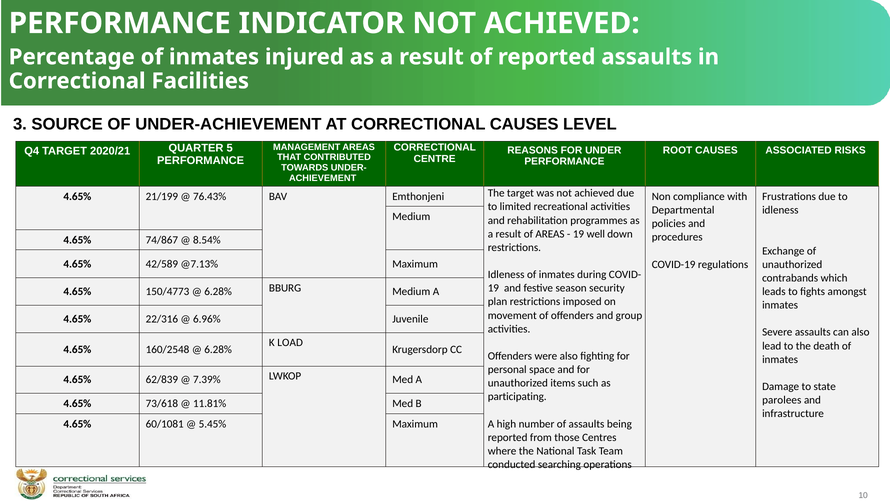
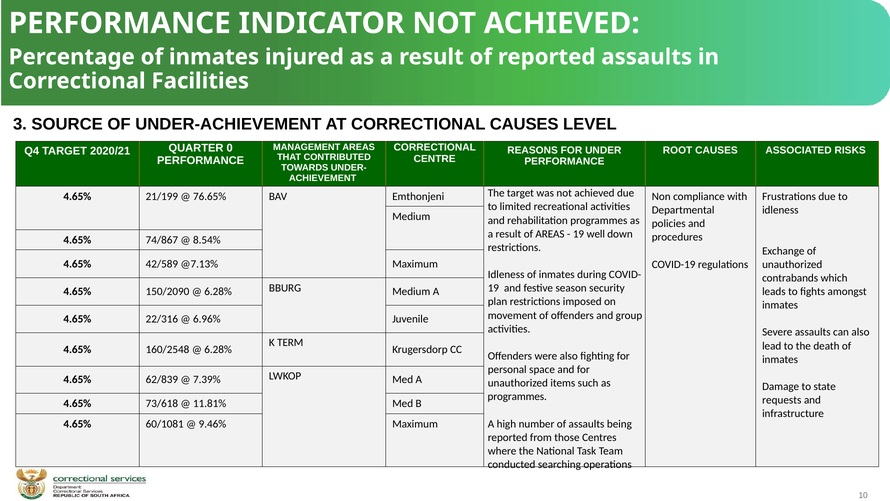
5: 5 -> 0
76.43%: 76.43% -> 76.65%
150/4773: 150/4773 -> 150/2090
LOAD: LOAD -> TERM
participating at (517, 397): participating -> programmes
parolees: parolees -> requests
5.45%: 5.45% -> 9.46%
